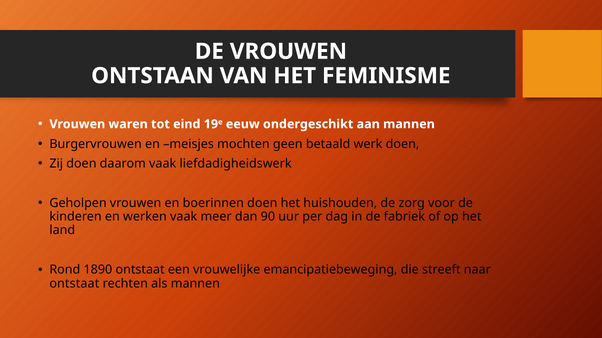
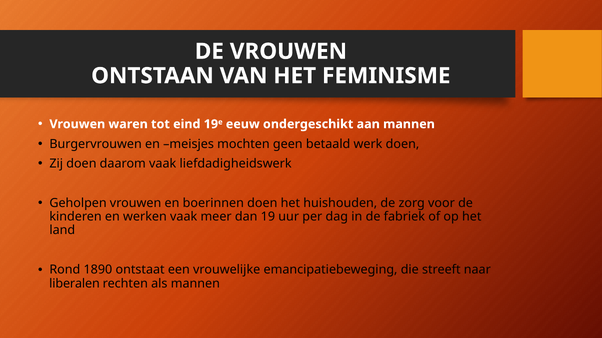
dan 90: 90 -> 19
ontstaat at (74, 284): ontstaat -> liberalen
